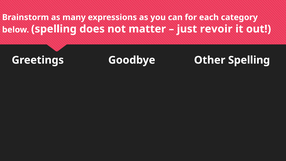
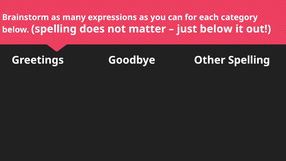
just revoir: revoir -> below
